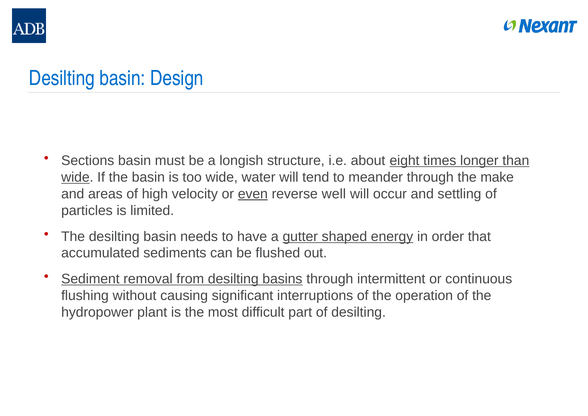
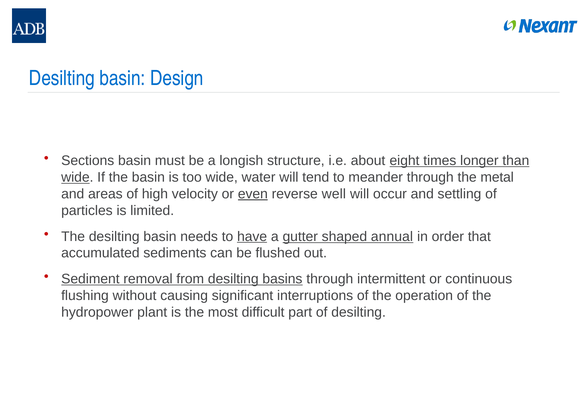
make: make -> metal
have underline: none -> present
energy: energy -> annual
